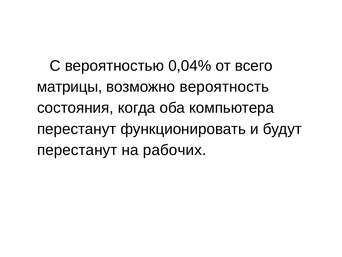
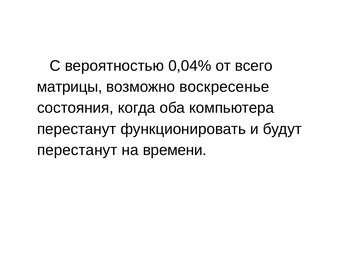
вероятность: вероятность -> воскресенье
рабочих: рабочих -> времени
